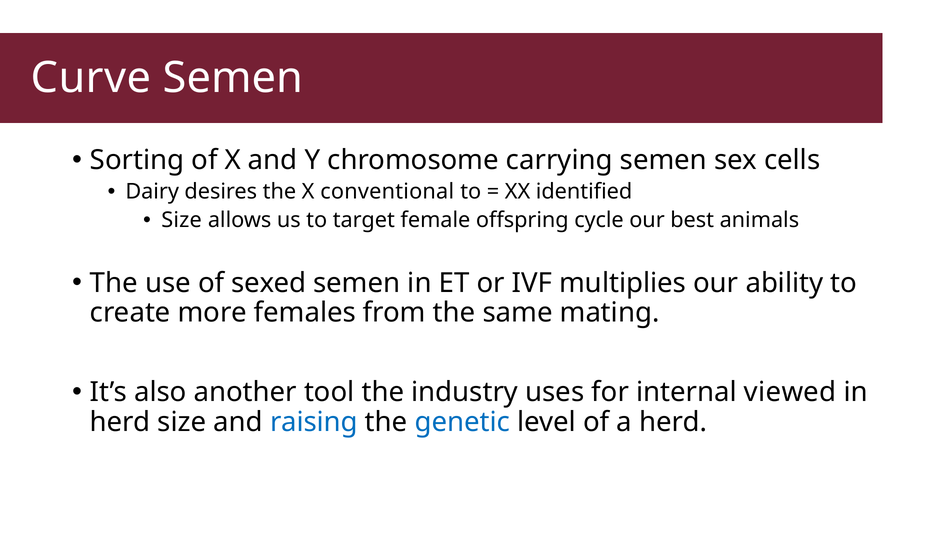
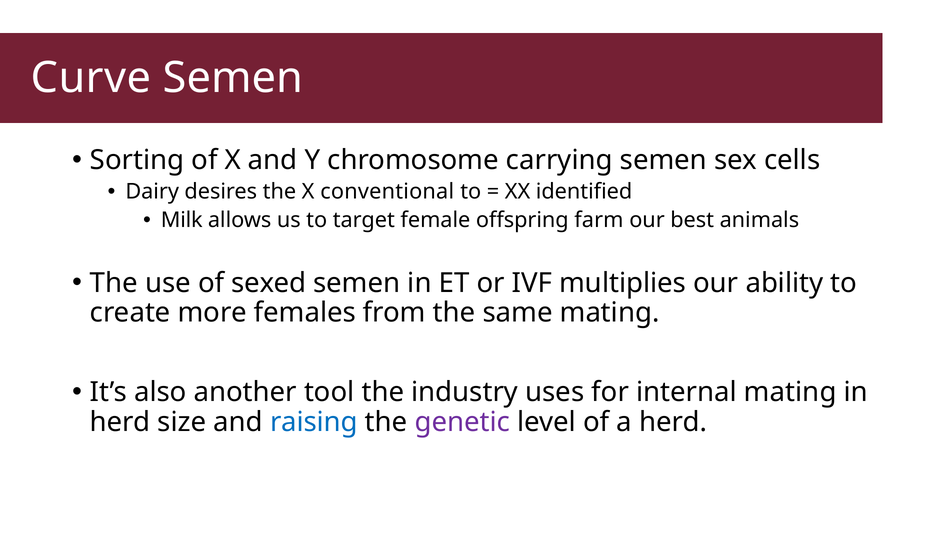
Size at (182, 220): Size -> Milk
cycle: cycle -> farm
internal viewed: viewed -> mating
genetic colour: blue -> purple
